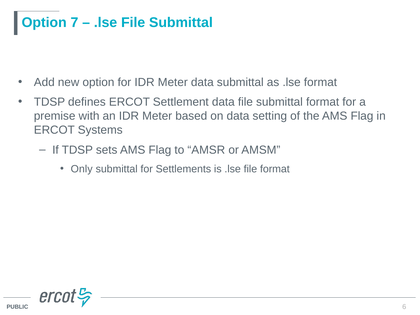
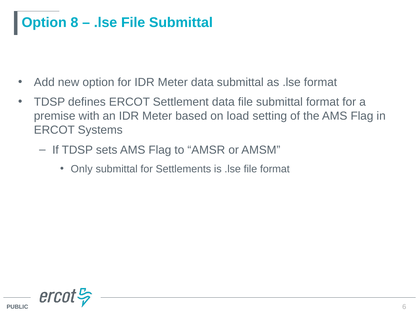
7: 7 -> 8
on data: data -> load
